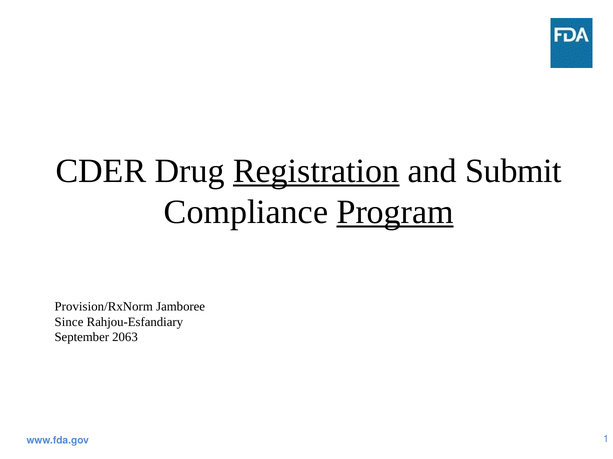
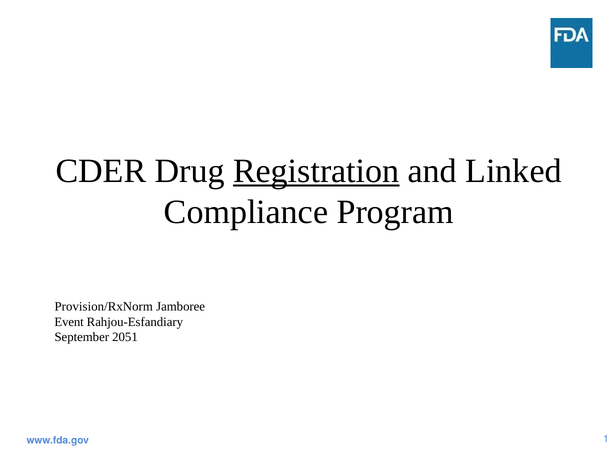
Submit: Submit -> Linked
Program underline: present -> none
Since: Since -> Event
2063: 2063 -> 2051
